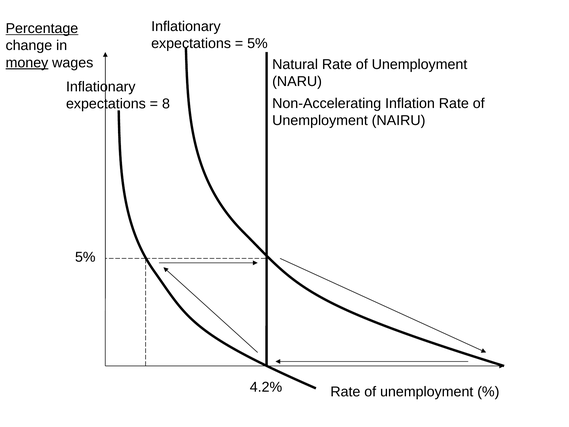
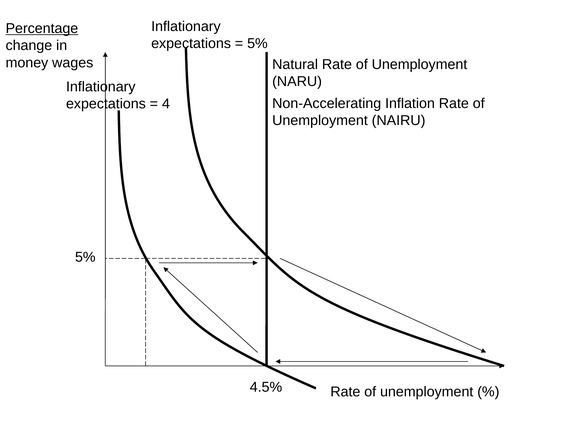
money underline: present -> none
8: 8 -> 4
4.2%: 4.2% -> 4.5%
